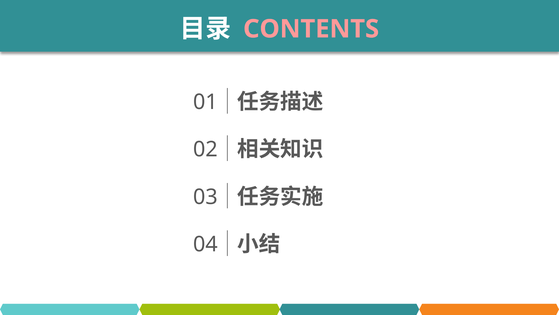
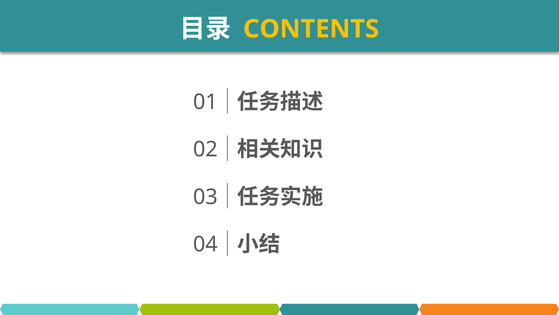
CONTENTS colour: pink -> yellow
